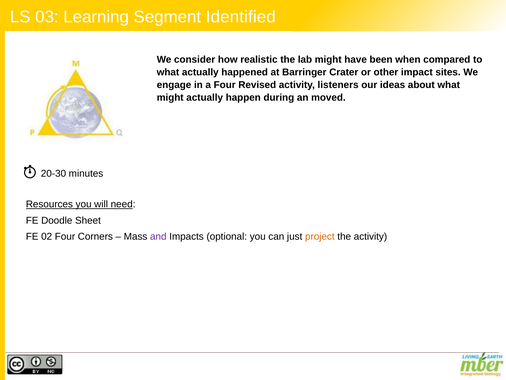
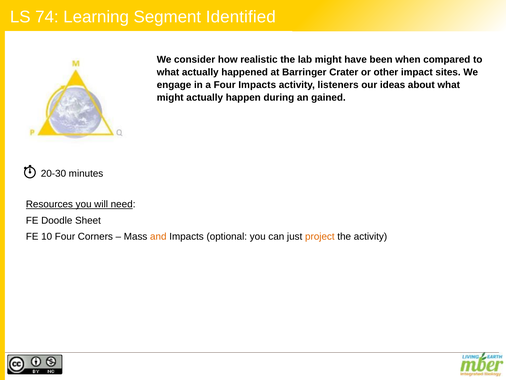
03: 03 -> 74
Four Revised: Revised -> Impacts
moved: moved -> gained
02: 02 -> 10
and colour: purple -> orange
